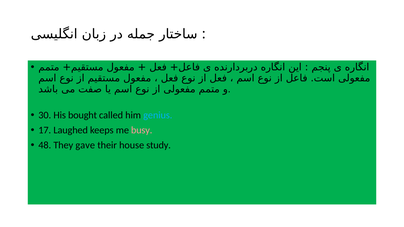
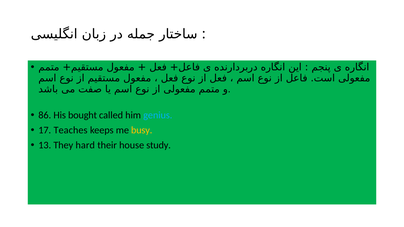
30: 30 -> 86
Laughed: Laughed -> Teaches
busy colour: pink -> yellow
48: 48 -> 13
gave: gave -> hard
